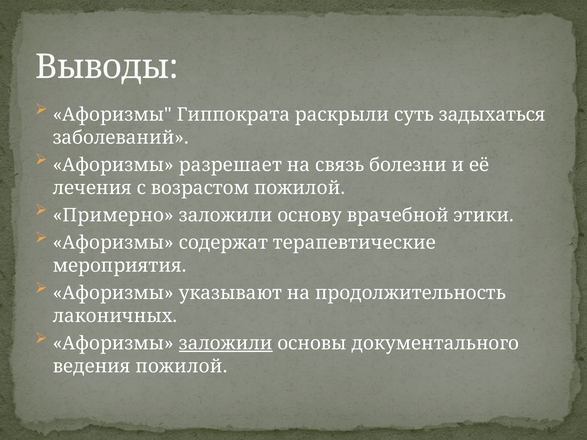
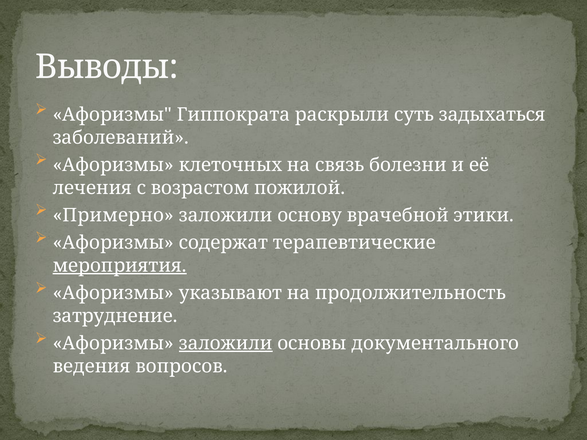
разрешает: разрешает -> клеточных
мероприятия underline: none -> present
лаконичных: лаконичных -> затруднение
ведения пожилой: пожилой -> вопросов
